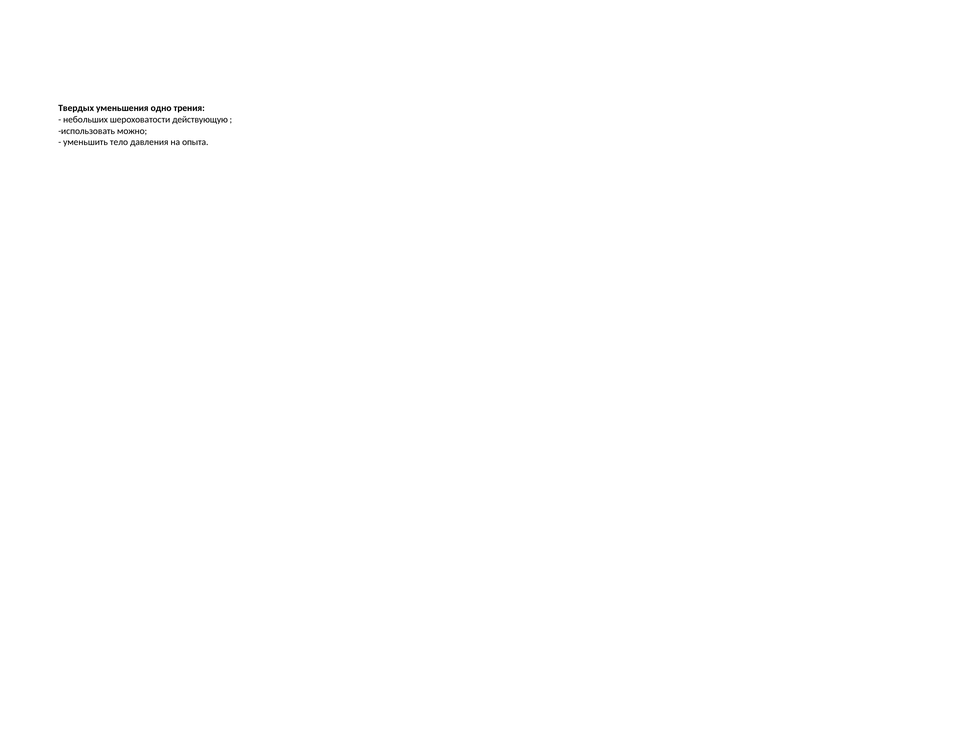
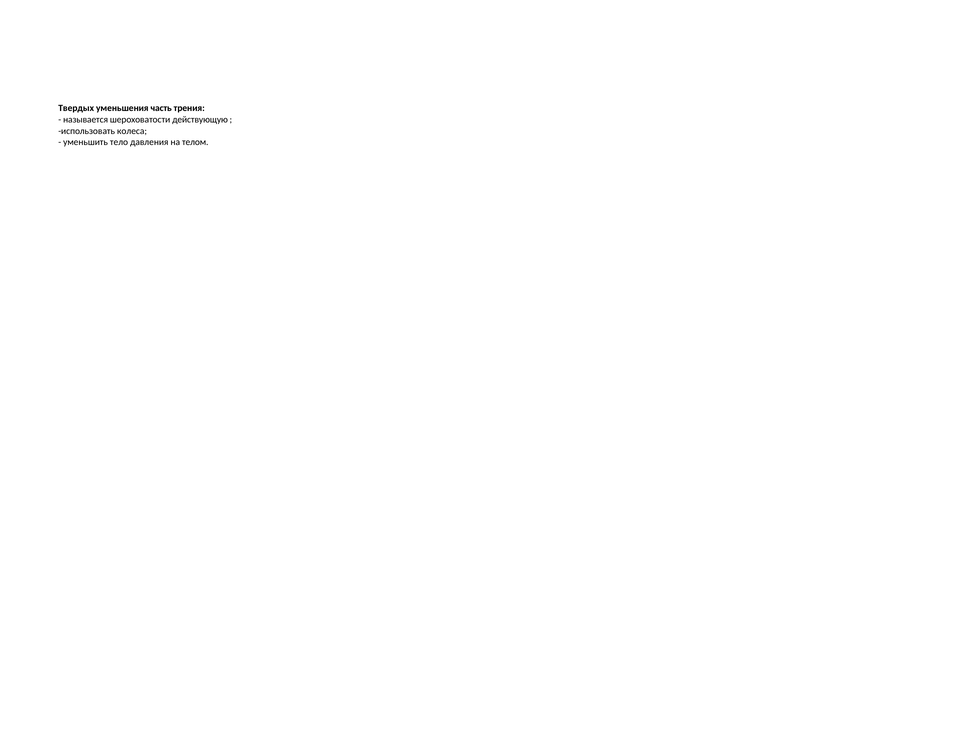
одно: одно -> часть
небольших: небольших -> называется
можно: можно -> колеса
опыта: опыта -> телом
